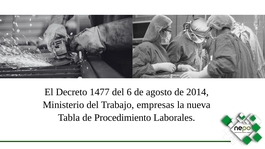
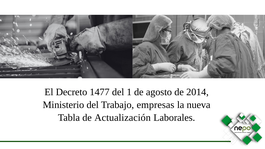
6: 6 -> 1
Procedimiento: Procedimiento -> Actualización
